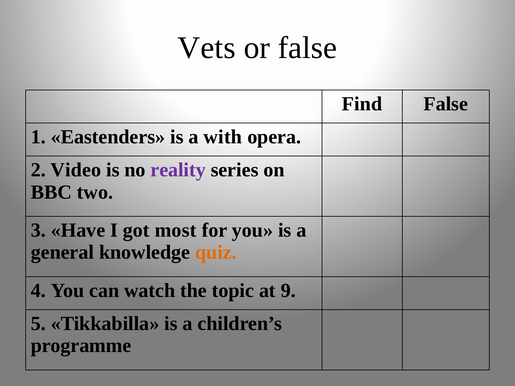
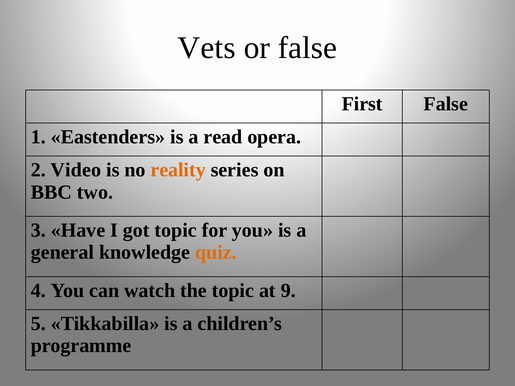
Find: Find -> First
with: with -> read
reality colour: purple -> orange
got most: most -> topic
